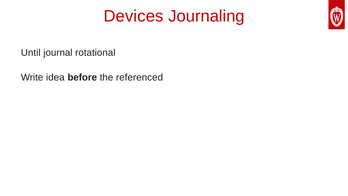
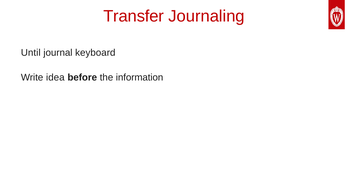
Devices: Devices -> Transfer
rotational: rotational -> keyboard
referenced: referenced -> information
